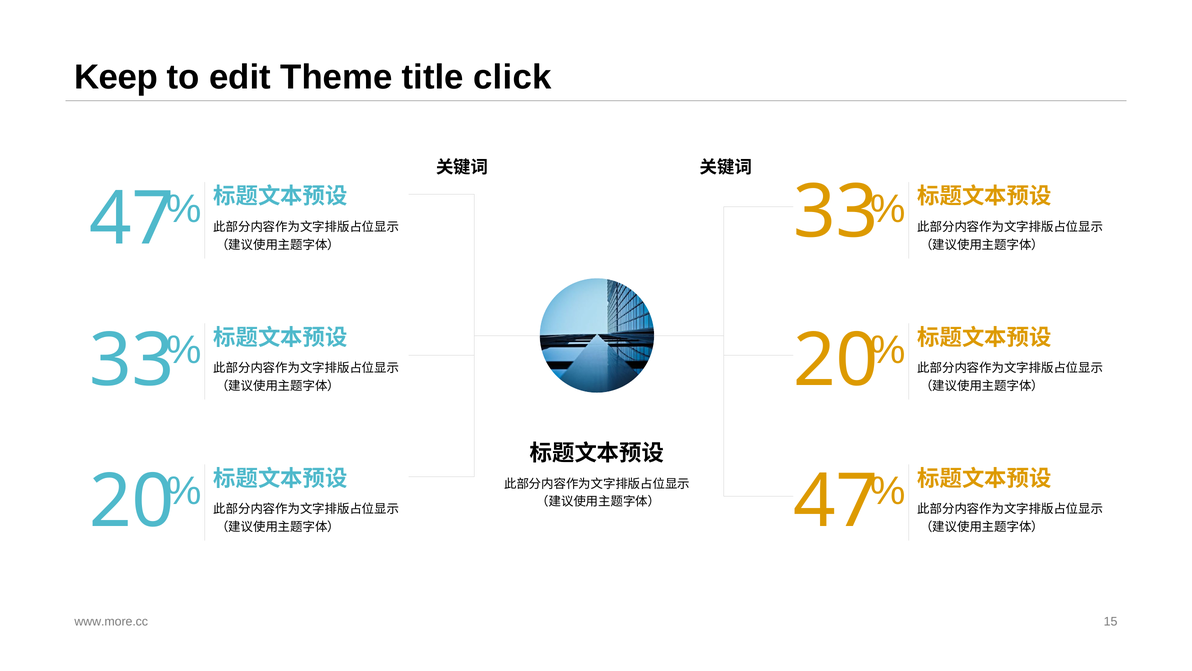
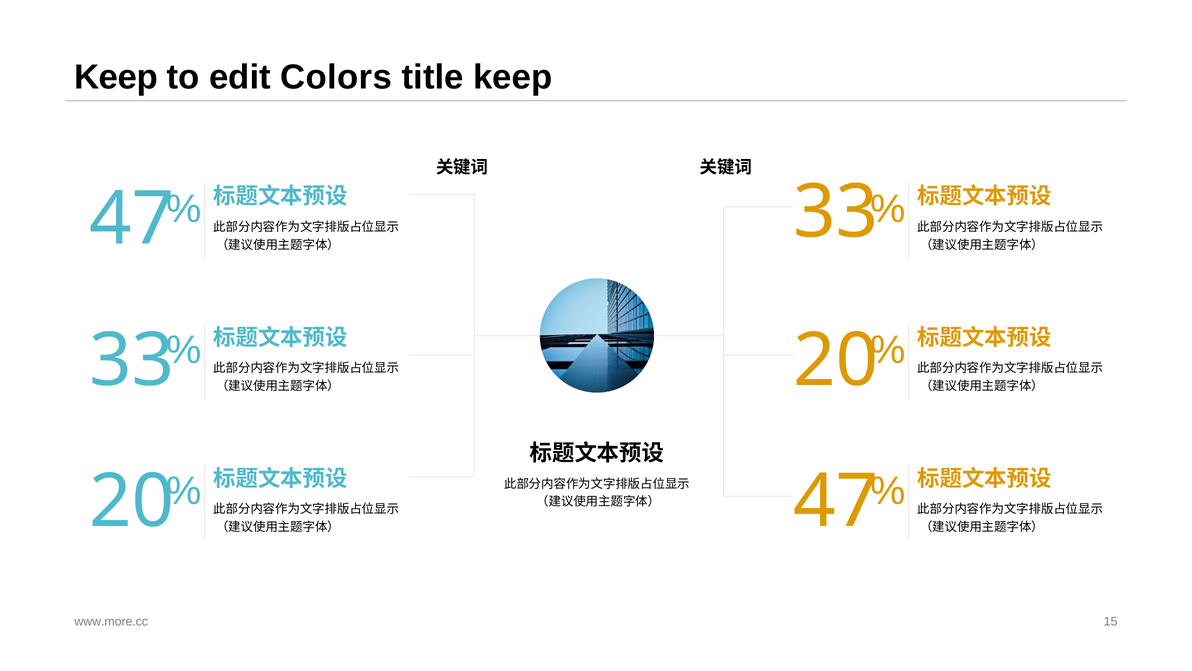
Theme: Theme -> Colors
title click: click -> keep
